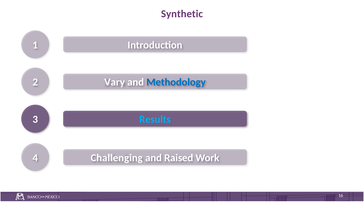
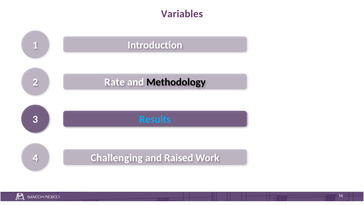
Synthetic: Synthetic -> Variables
Vary: Vary -> Rate
Methodology colour: blue -> black
